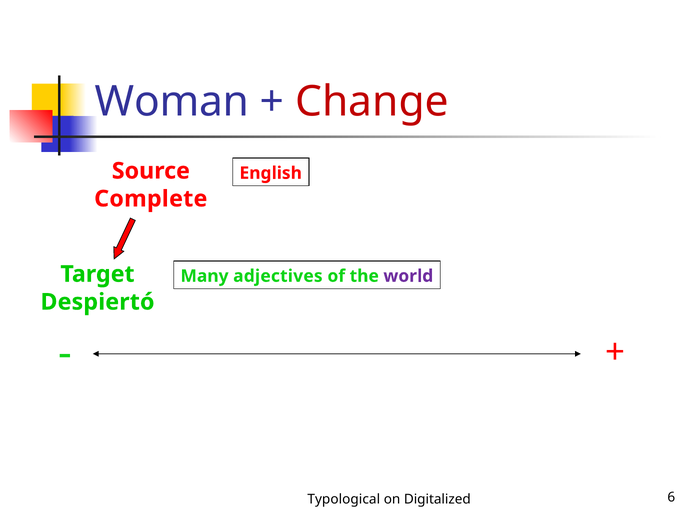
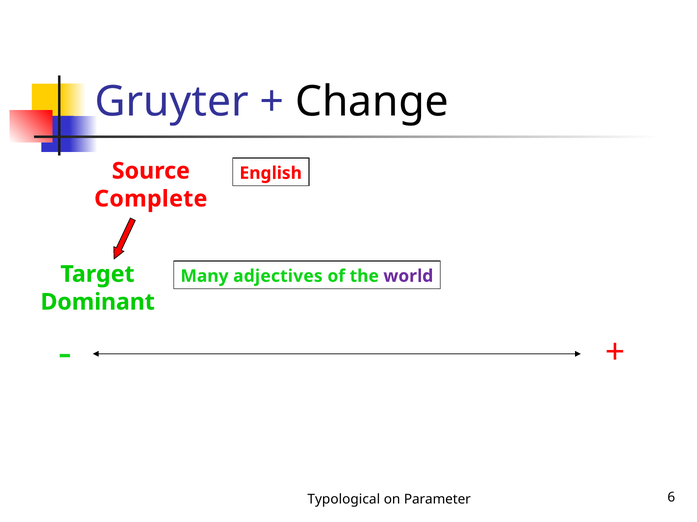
Woman: Woman -> Gruyter
Change colour: red -> black
Despiertó: Despiertó -> Dominant
Digitalized: Digitalized -> Parameter
